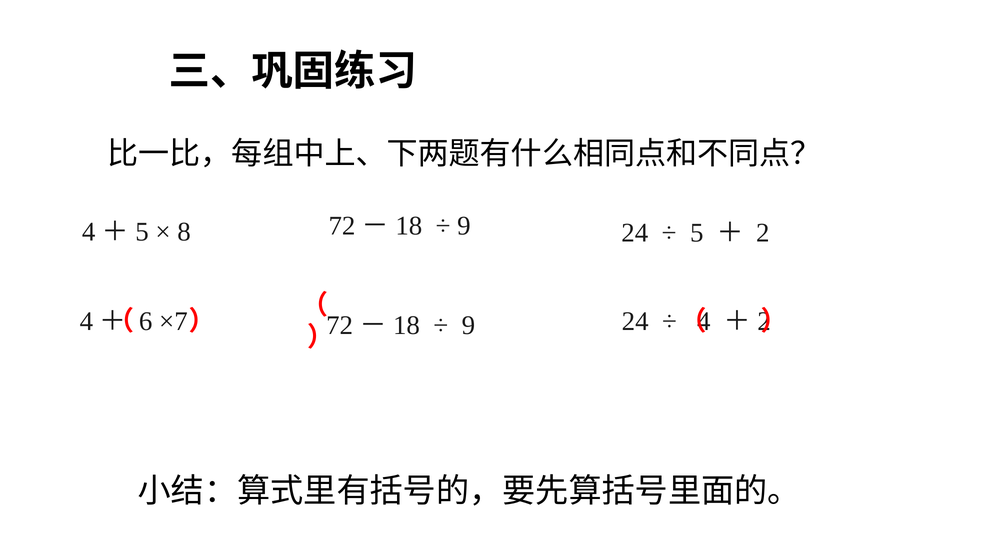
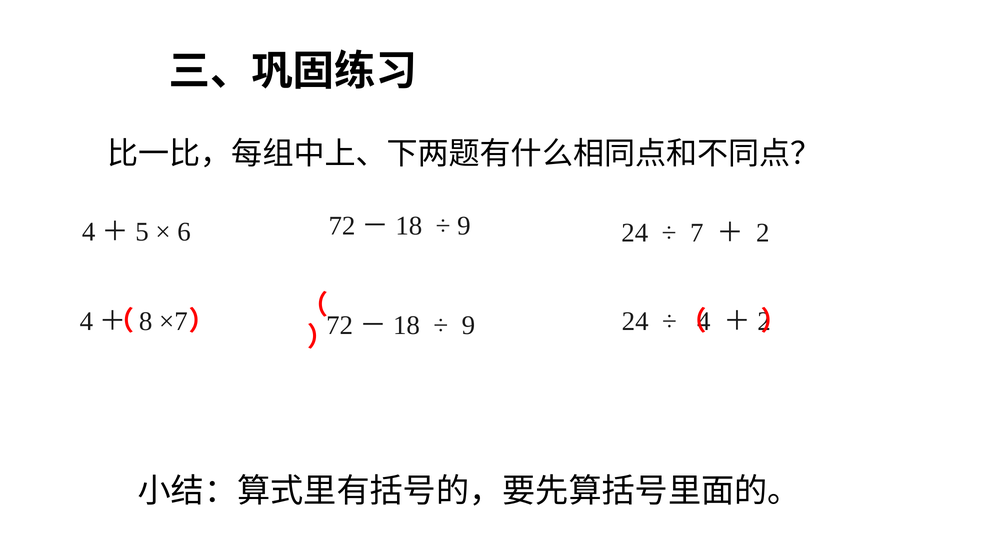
8: 8 -> 6
5: 5 -> 7
6: 6 -> 8
